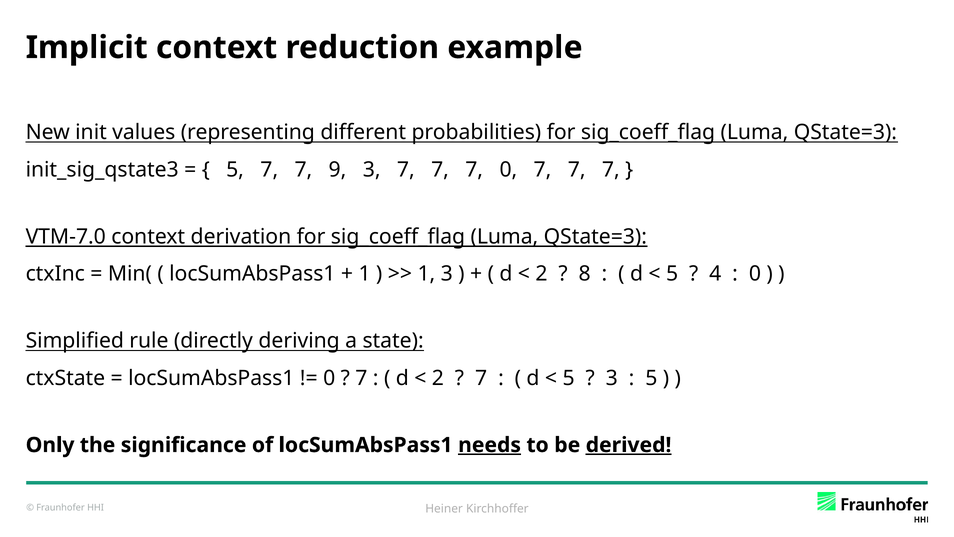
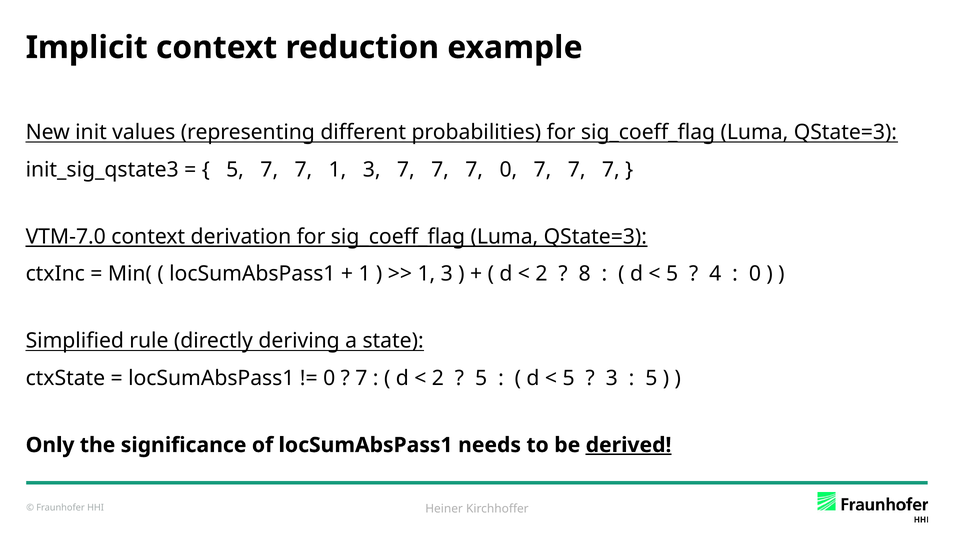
7 9: 9 -> 1
7 at (481, 378): 7 -> 5
needs underline: present -> none
